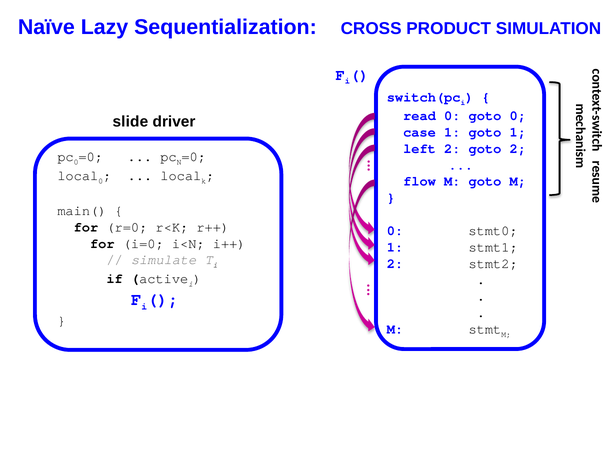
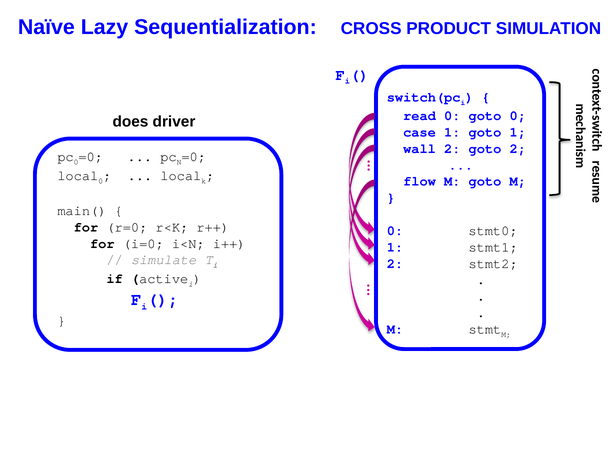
slide: slide -> does
left: left -> wall
